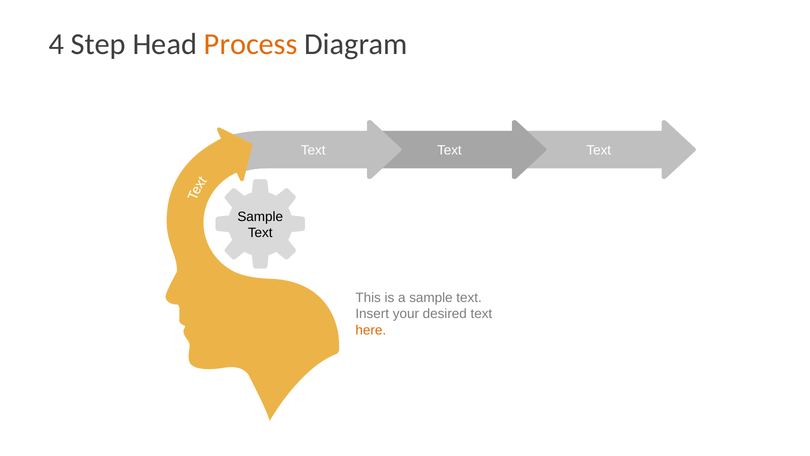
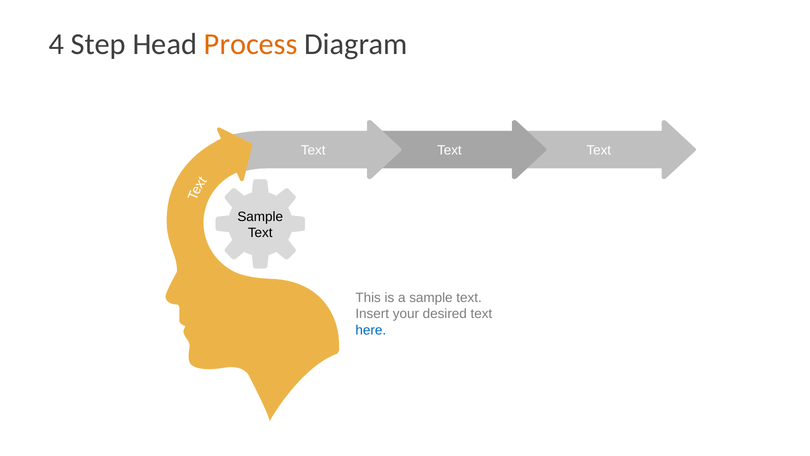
here colour: orange -> blue
